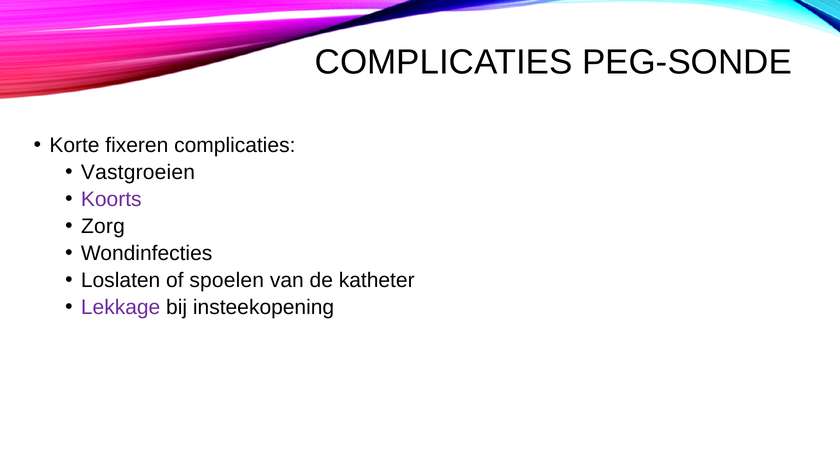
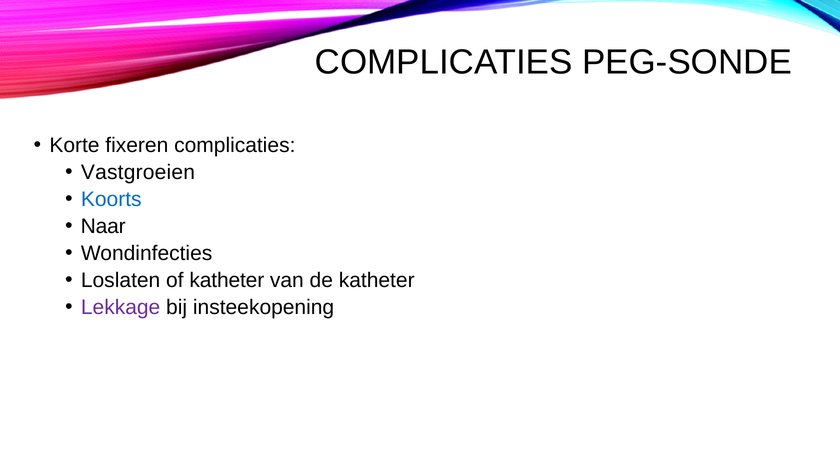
Koorts colour: purple -> blue
Zorg: Zorg -> Naar
of spoelen: spoelen -> katheter
